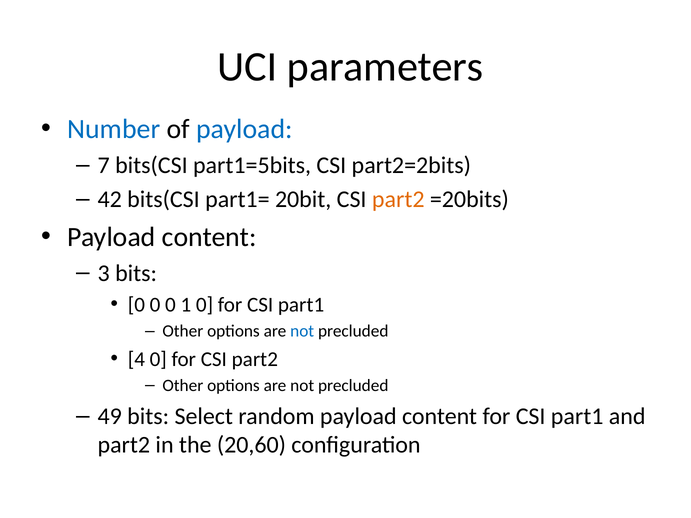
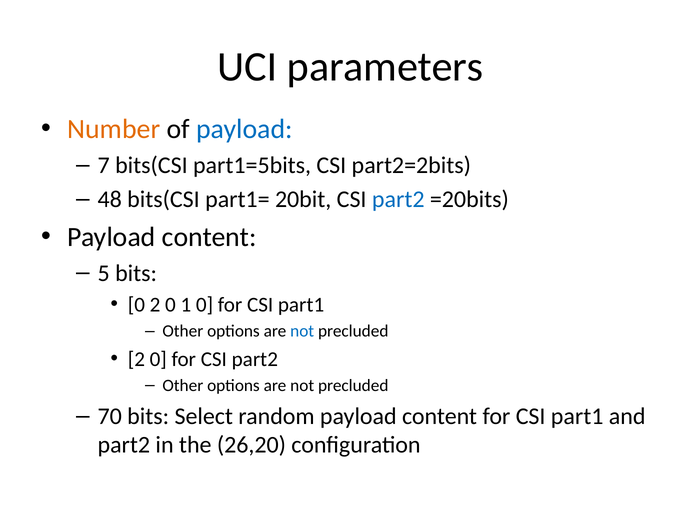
Number colour: blue -> orange
42: 42 -> 48
part2 at (398, 200) colour: orange -> blue
3: 3 -> 5
0 at (155, 305): 0 -> 2
4 at (136, 359): 4 -> 2
49: 49 -> 70
20,60: 20,60 -> 26,20
